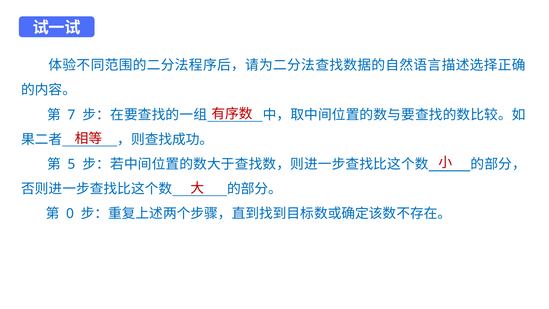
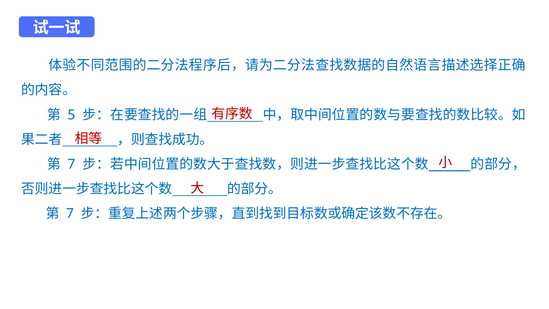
7: 7 -> 5
5 at (71, 164): 5 -> 7
0 at (70, 214): 0 -> 7
